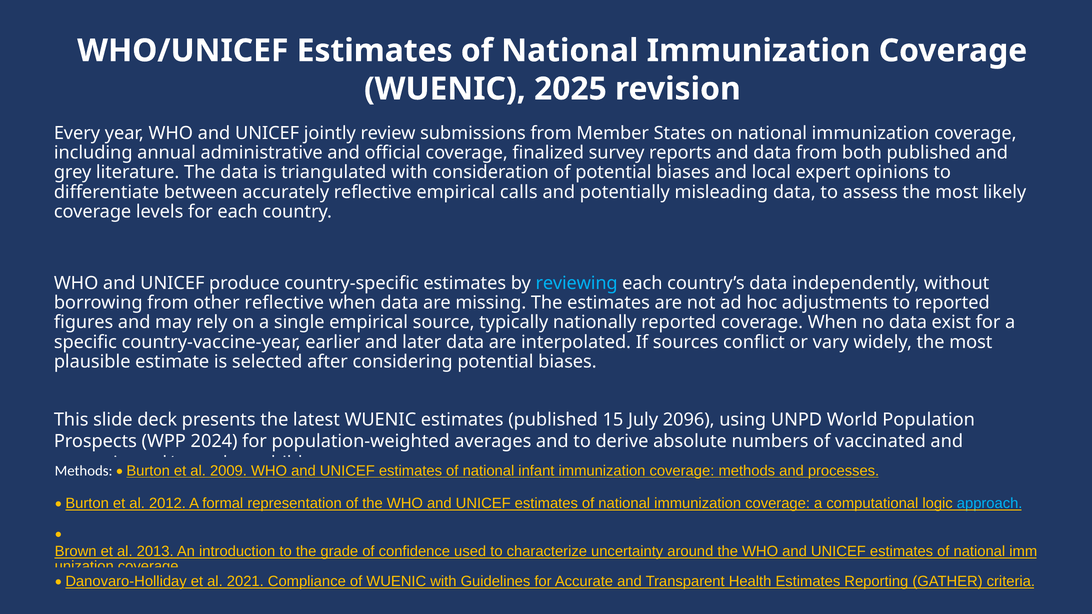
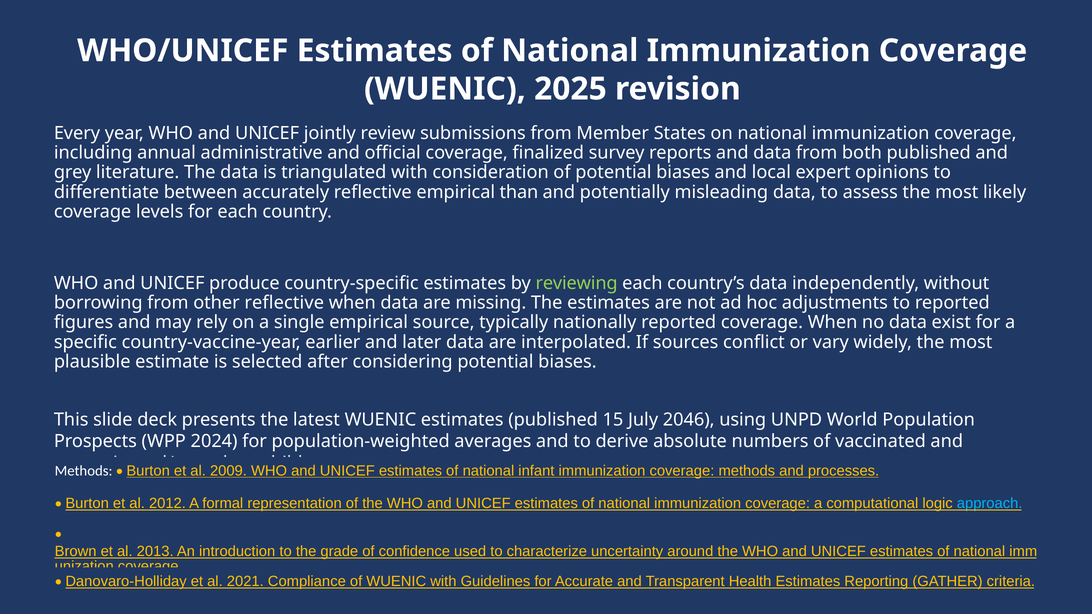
calls: calls -> than
reviewing colour: light blue -> light green
2096: 2096 -> 2046
